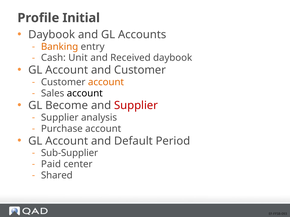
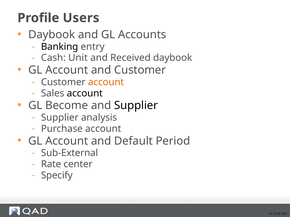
Initial: Initial -> Users
Banking colour: orange -> black
Supplier at (136, 106) colour: red -> black
Sub-Supplier: Sub-Supplier -> Sub-External
Paid: Paid -> Rate
Shared: Shared -> Specify
